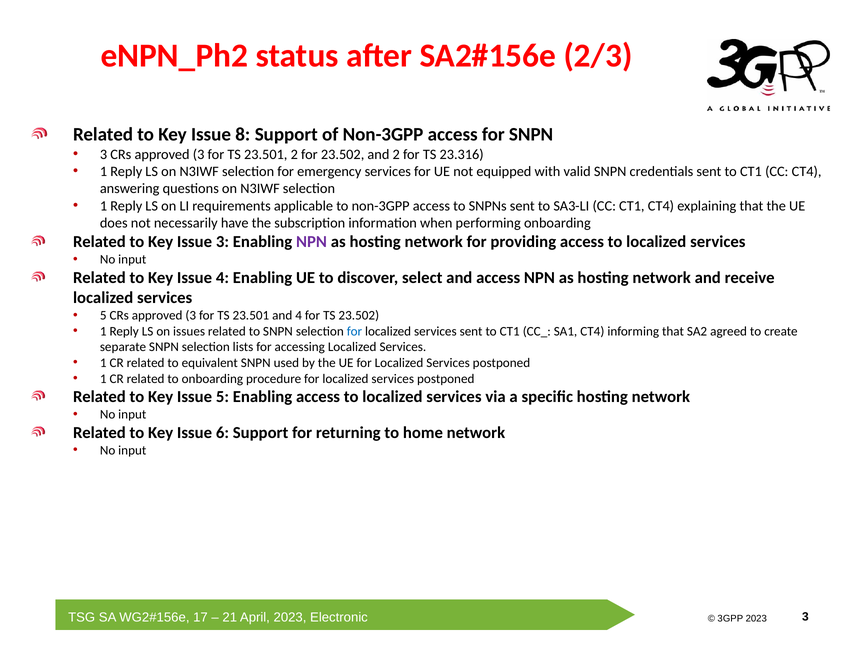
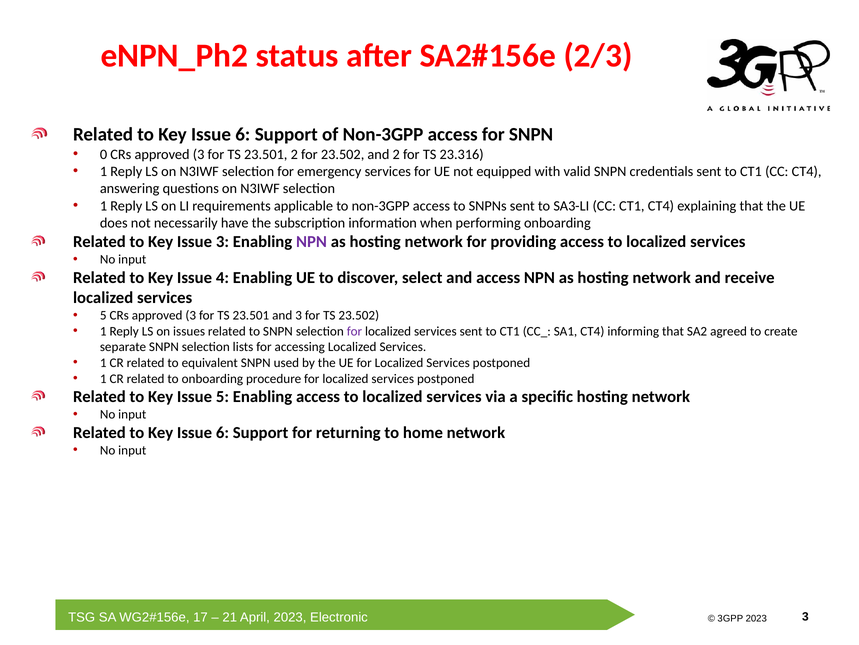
8 at (243, 134): 8 -> 6
3 at (104, 154): 3 -> 0
and 4: 4 -> 3
for at (354, 331) colour: blue -> purple
